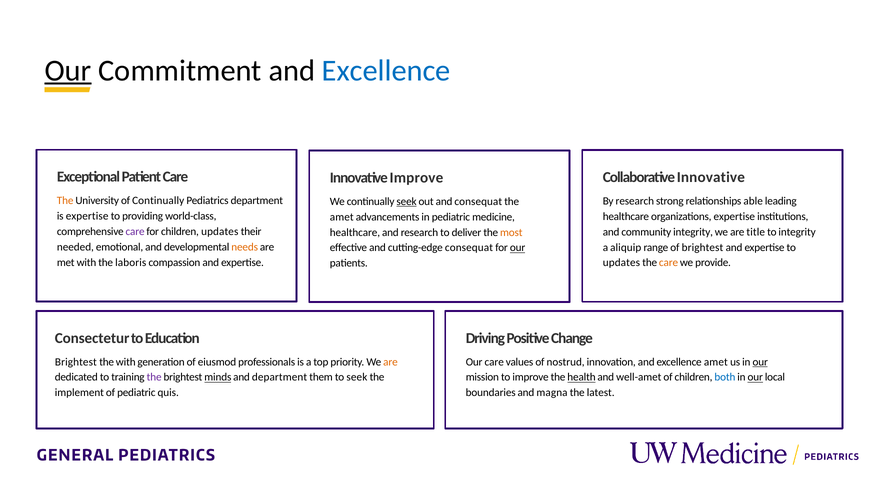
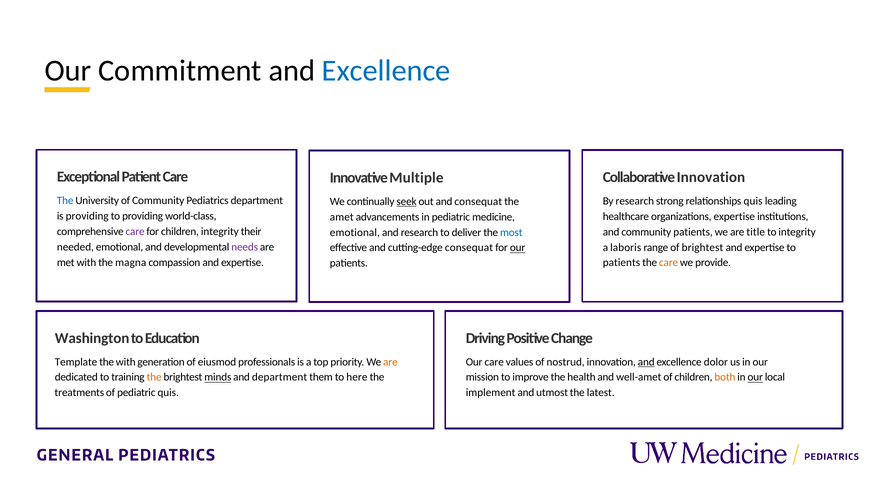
Our at (68, 71) underline: present -> none
Collaborative Innovative: Innovative -> Innovation
Innovative Improve: Improve -> Multiple
The at (65, 201) colour: orange -> blue
of Continually: Continually -> Community
relationships able: able -> quis
is expertise: expertise -> providing
children updates: updates -> integrity
community integrity: integrity -> patients
healthcare at (355, 233): healthcare -> emotional
most colour: orange -> blue
needs colour: orange -> purple
aliquip: aliquip -> laboris
laboris: laboris -> magna
updates at (621, 263): updates -> patients
Consectetur: Consectetur -> Washington
Brightest at (76, 362): Brightest -> Template
and at (646, 362) underline: none -> present
excellence amet: amet -> dolor
our at (760, 362) underline: present -> none
the at (154, 378) colour: purple -> orange
to seek: seek -> here
health underline: present -> none
both colour: blue -> orange
implement: implement -> treatments
boundaries: boundaries -> implement
magna: magna -> utmost
